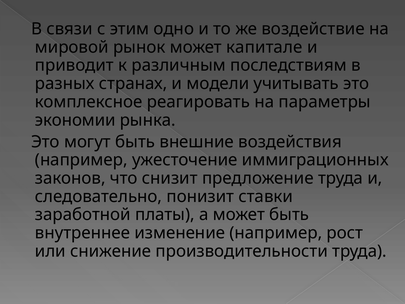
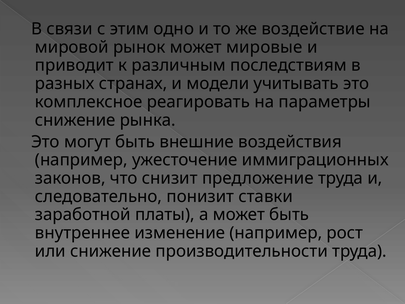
капитале: капитале -> мировые
экономии at (75, 120): экономии -> снижение
